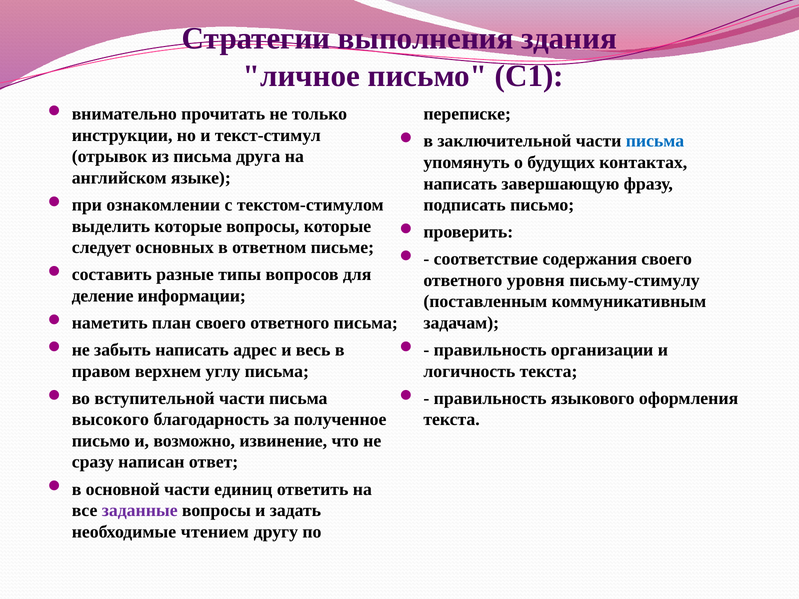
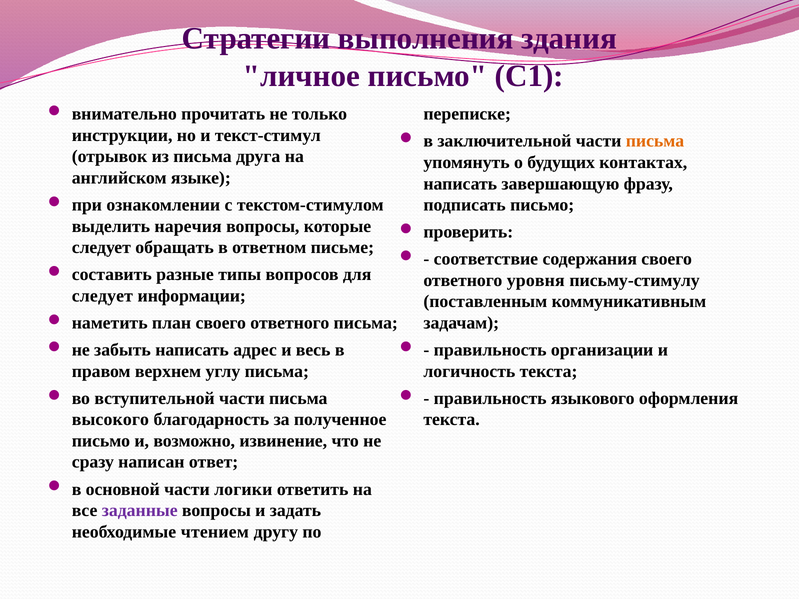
письма at (655, 141) colour: blue -> orange
выделить которые: которые -> наречия
основных: основных -> обращать
деление at (103, 296): деление -> следует
единиц: единиц -> логики
